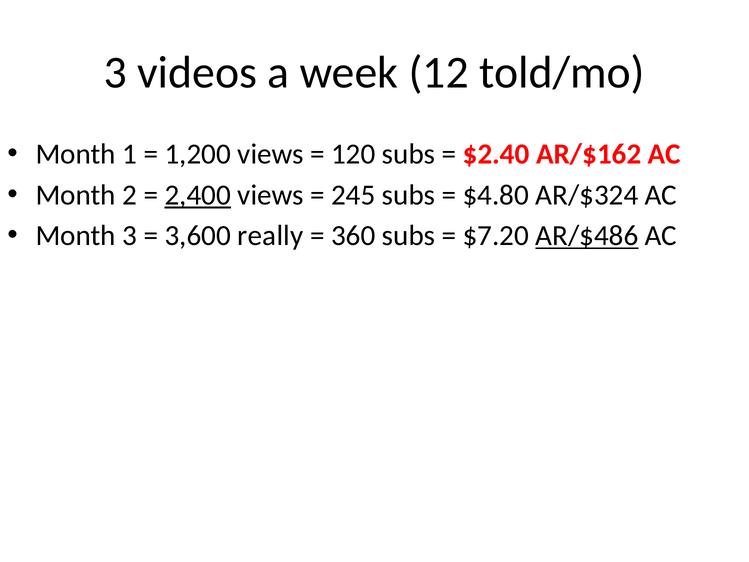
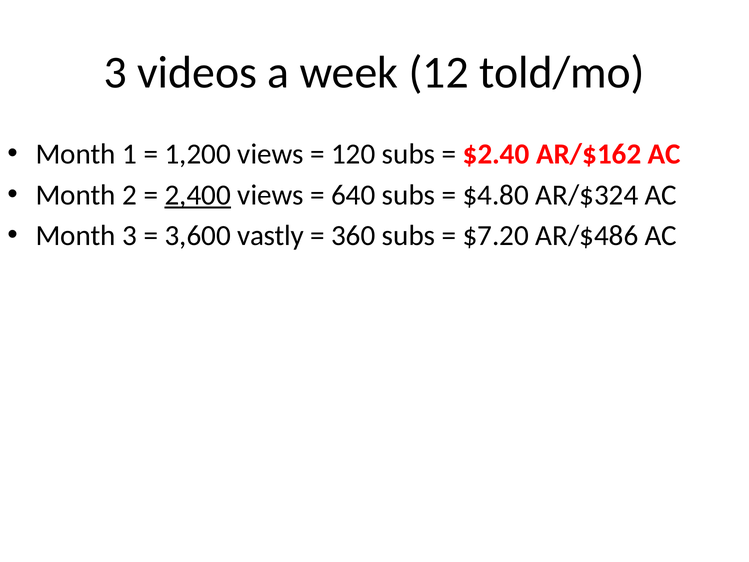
245: 245 -> 640
really: really -> vastly
AR/$486 underline: present -> none
